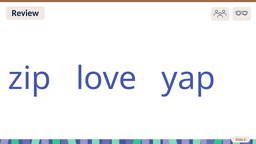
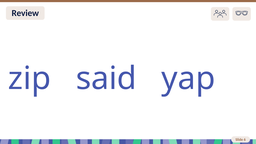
love: love -> said
